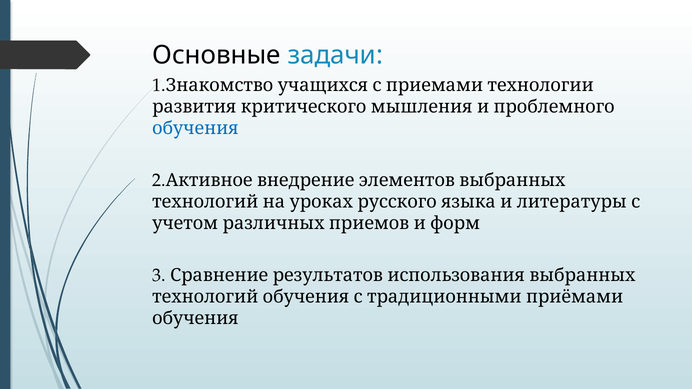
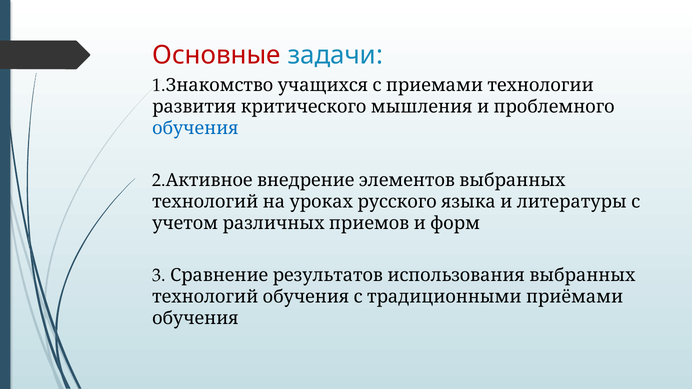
Основные colour: black -> red
